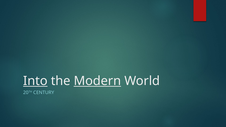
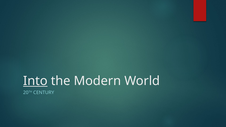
Modern underline: present -> none
